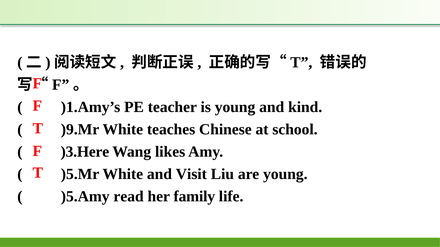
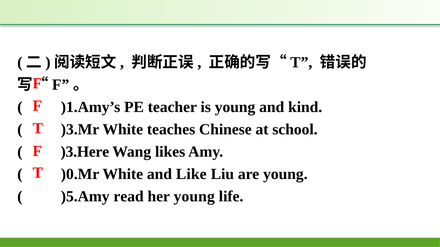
)9.Mr: )9.Mr -> )3.Mr
)5.Mr: )5.Mr -> )0.Mr
Visit: Visit -> Like
her family: family -> young
